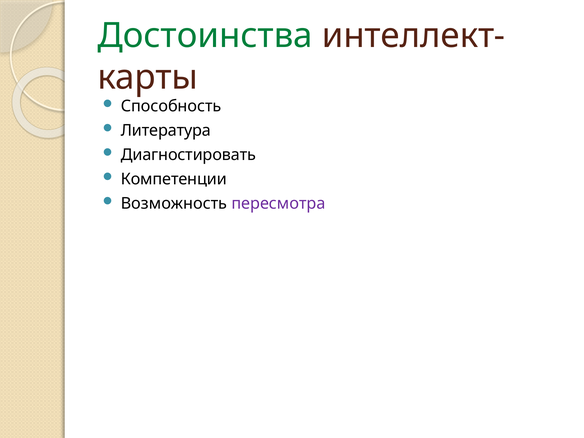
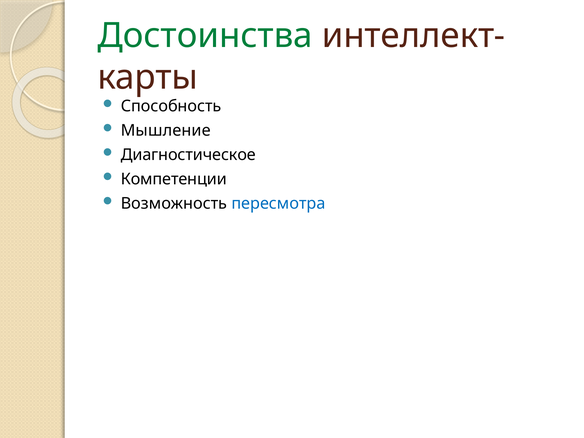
Литература: Литература -> Мышление
Диагностировать: Диагностировать -> Диагностическое
пересмотра colour: purple -> blue
